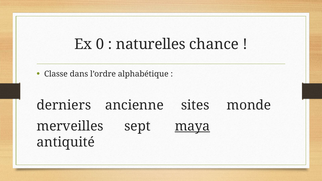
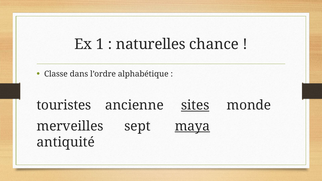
0: 0 -> 1
derniers: derniers -> touristes
sites underline: none -> present
